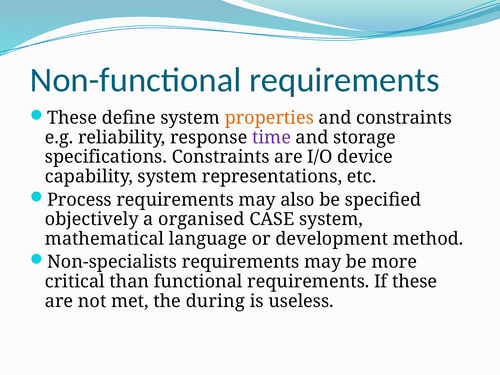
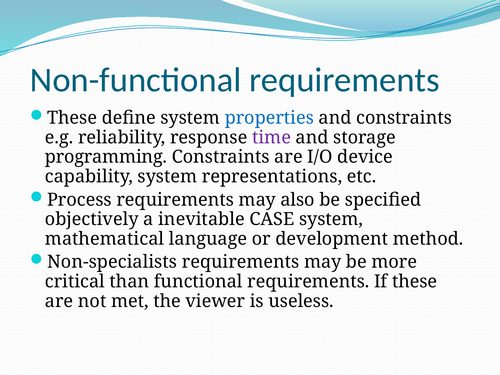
properties colour: orange -> blue
specifications: specifications -> programming
organised: organised -> inevitable
during: during -> viewer
